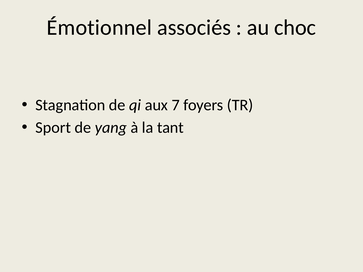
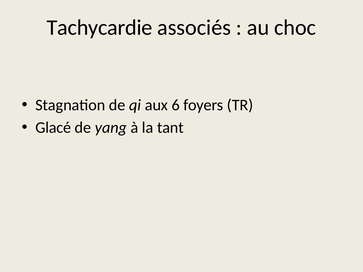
Émotionnel: Émotionnel -> Tachycardie
7: 7 -> 6
Sport: Sport -> Glacé
